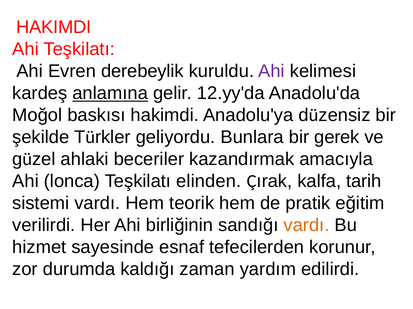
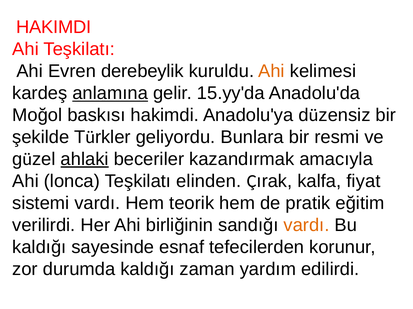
Ahi at (271, 71) colour: purple -> orange
12.yy'da: 12.yy'da -> 15.yy'da
gerek: gerek -> resmi
ahlaki underline: none -> present
tarih: tarih -> fiyat
hizmet at (39, 248): hizmet -> kaldığı
